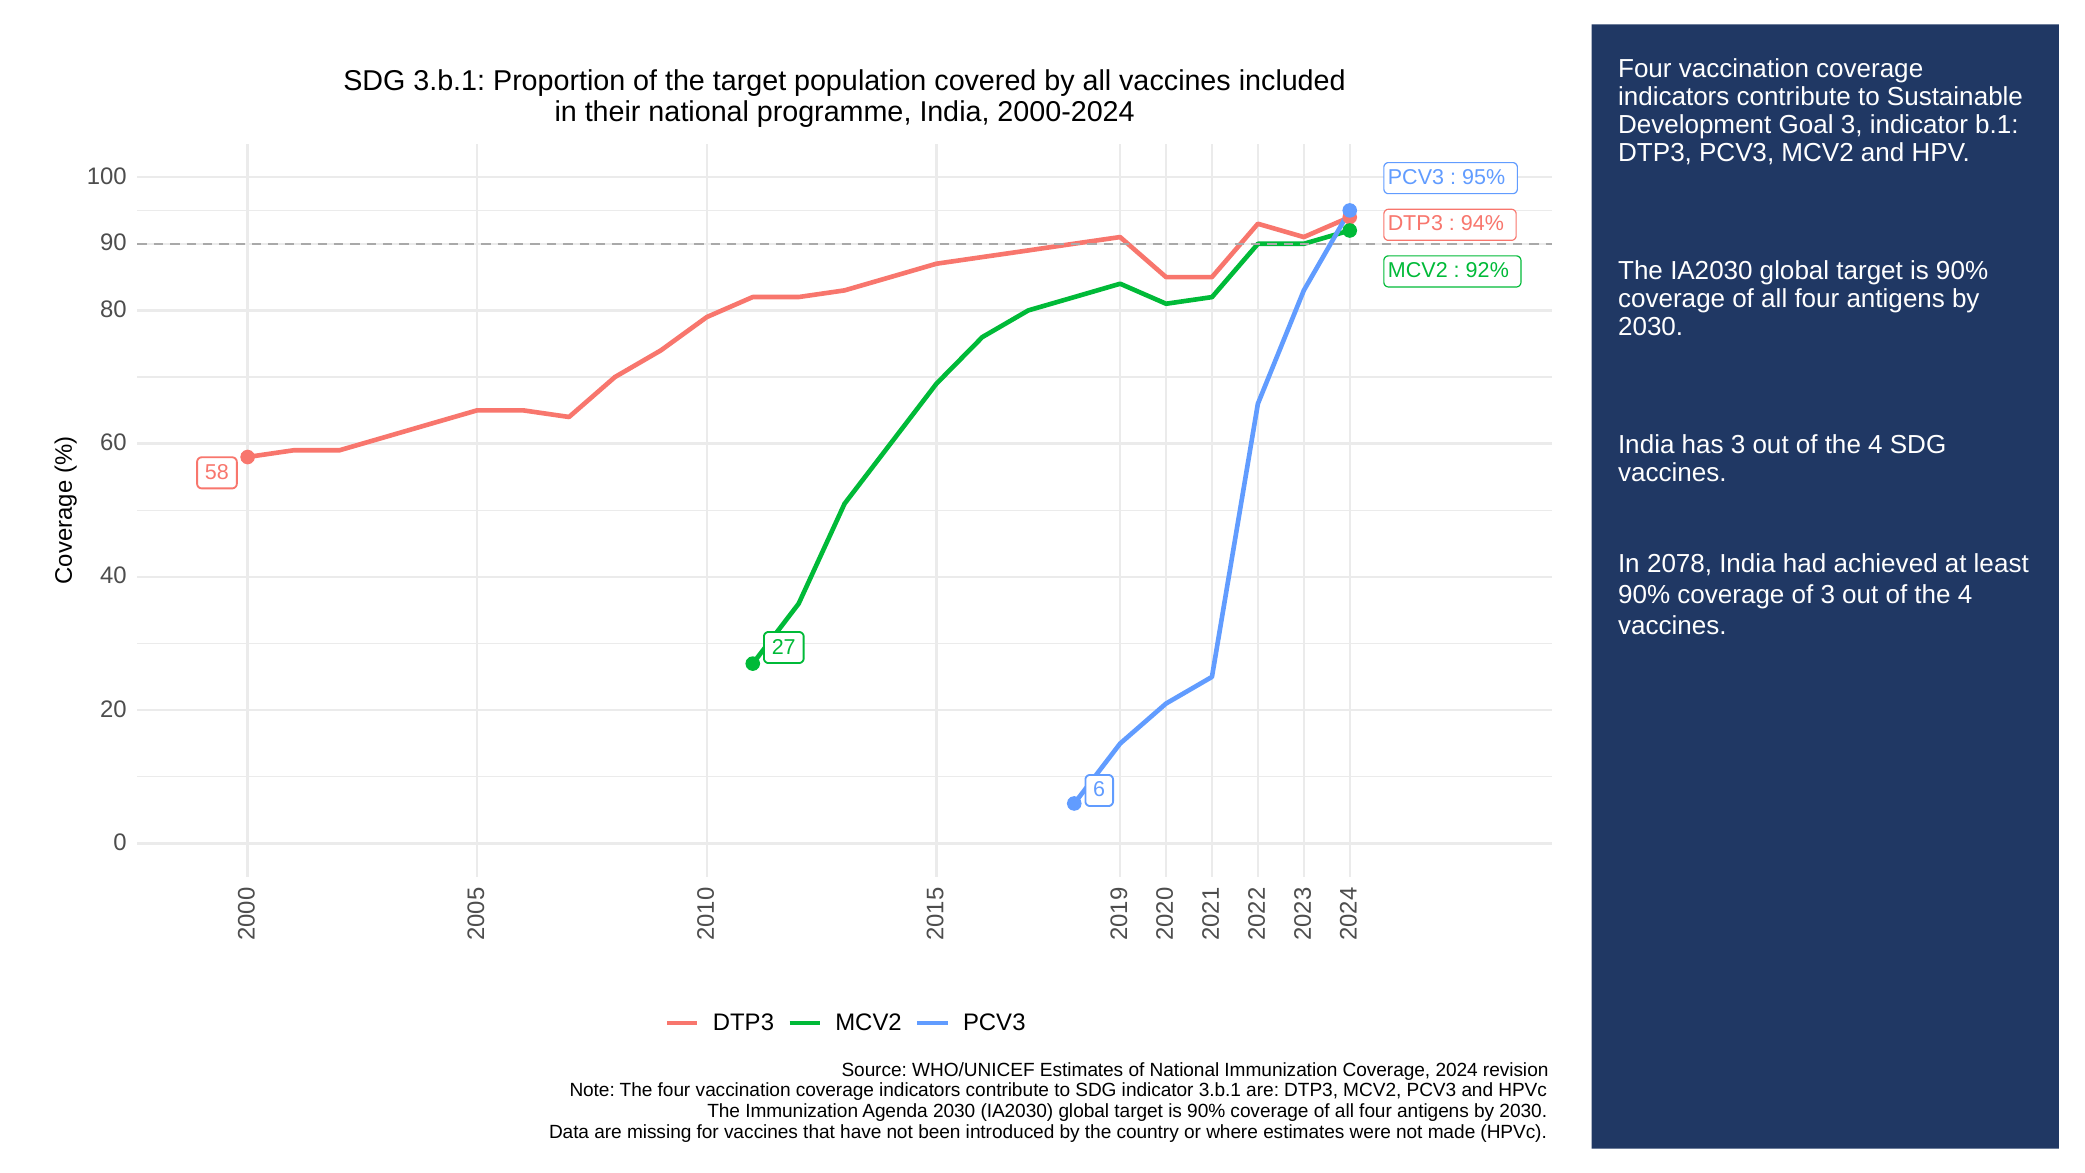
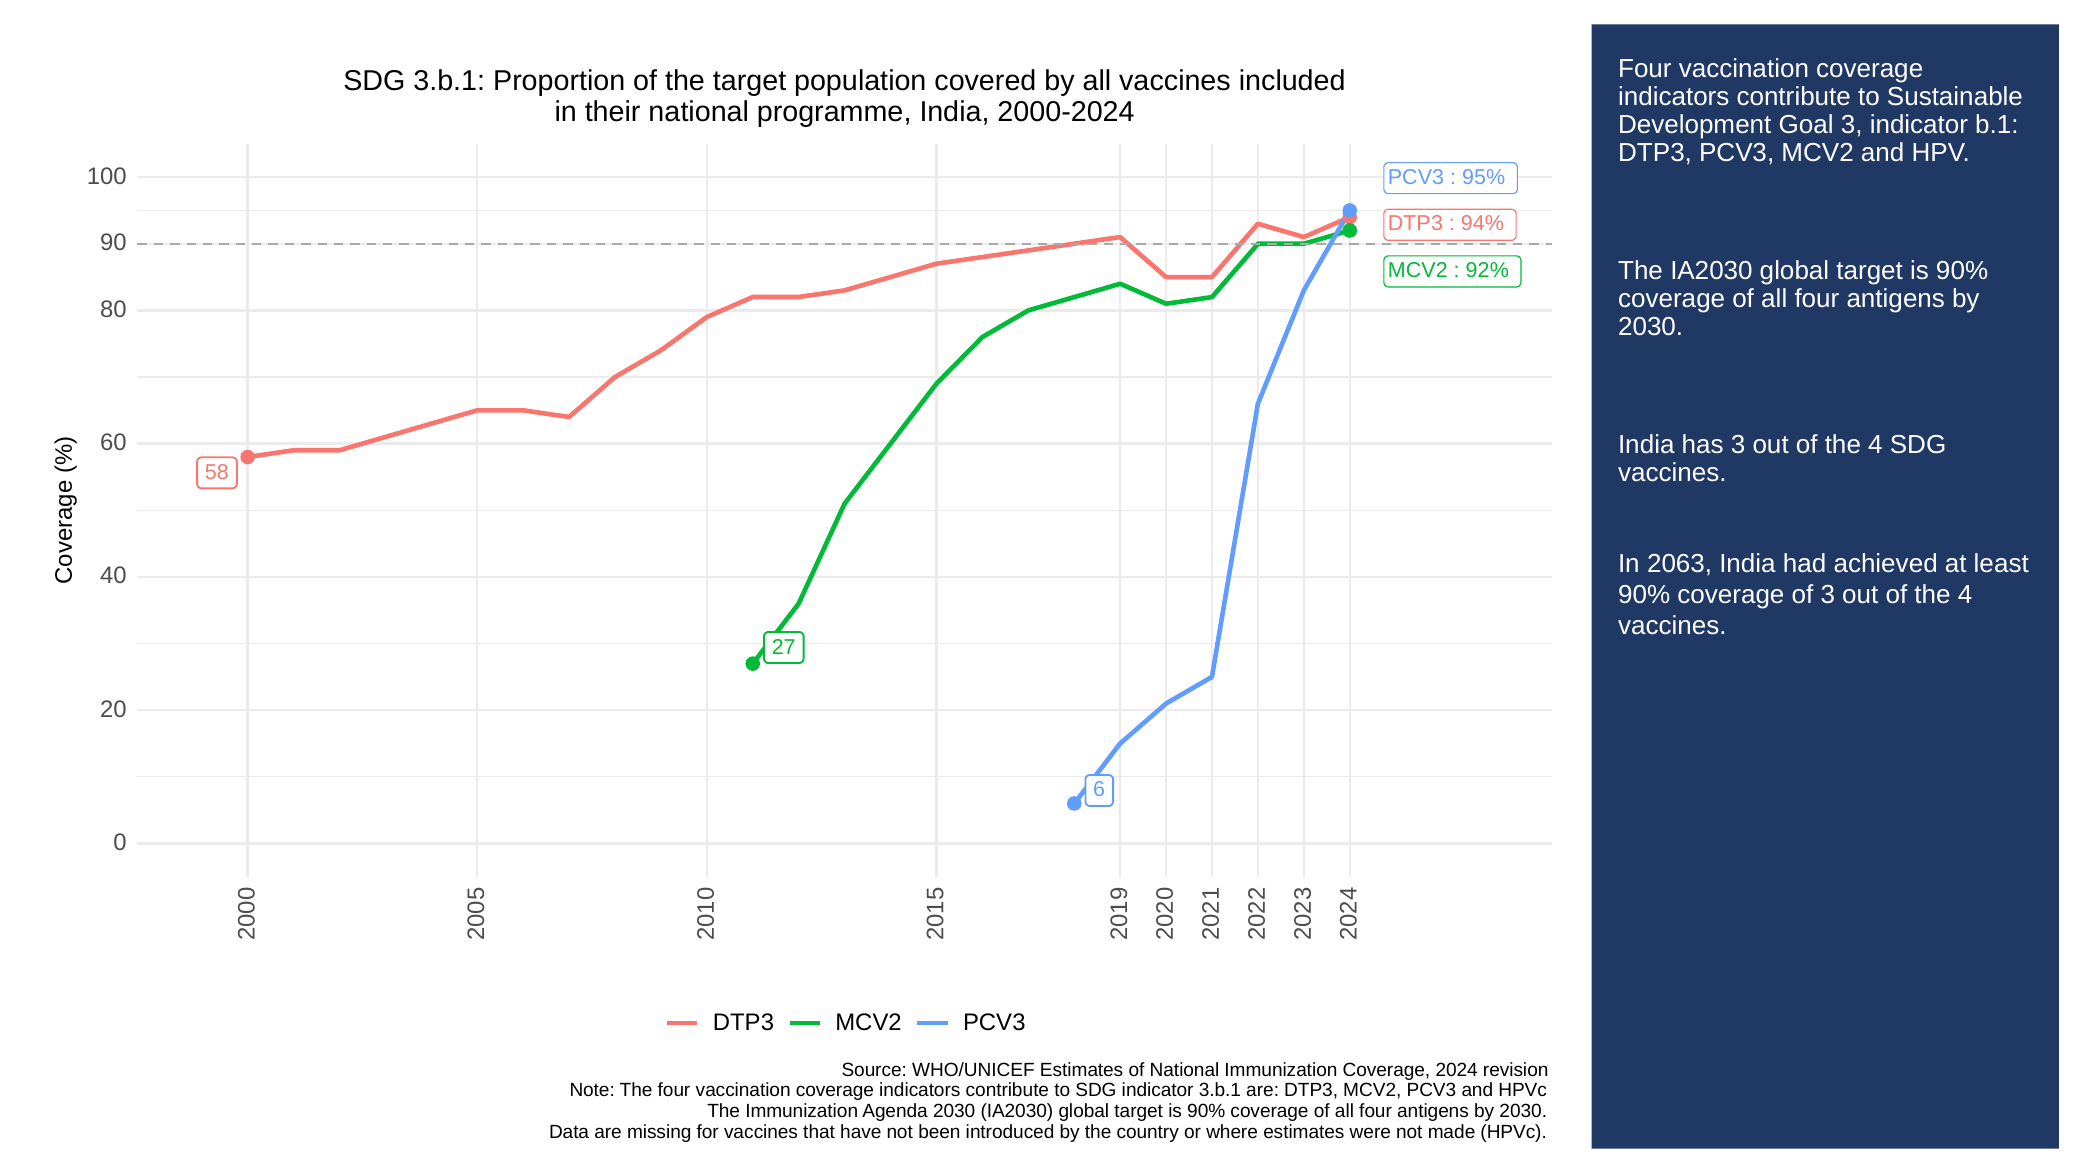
2078: 2078 -> 2063
